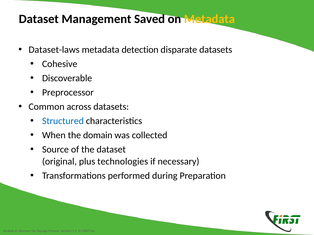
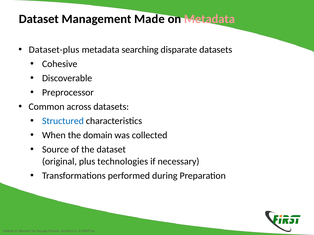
Saved: Saved -> Made
Metadata at (209, 19) colour: yellow -> pink
Dataset-laws: Dataset-laws -> Dataset-plus
detection: detection -> searching
